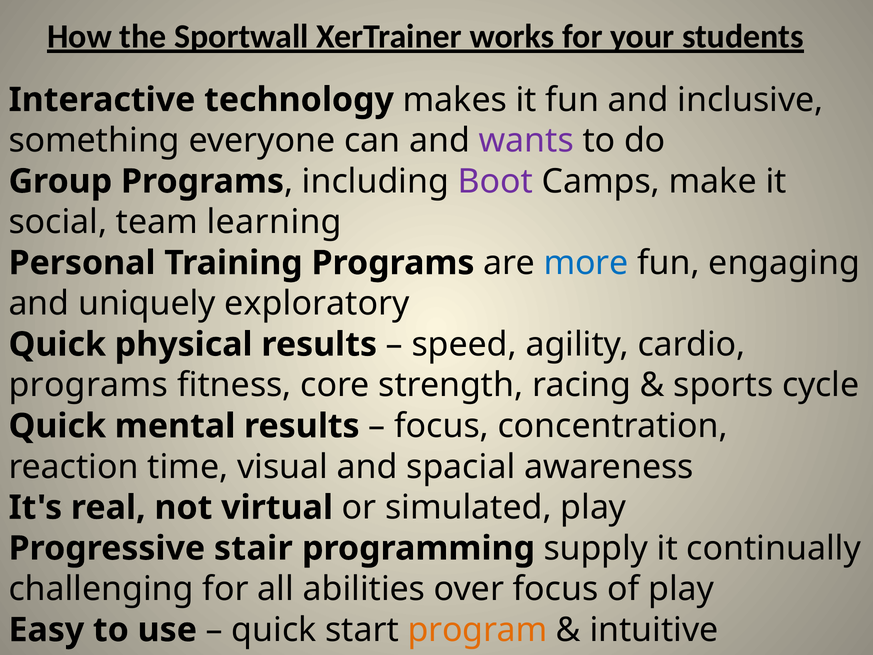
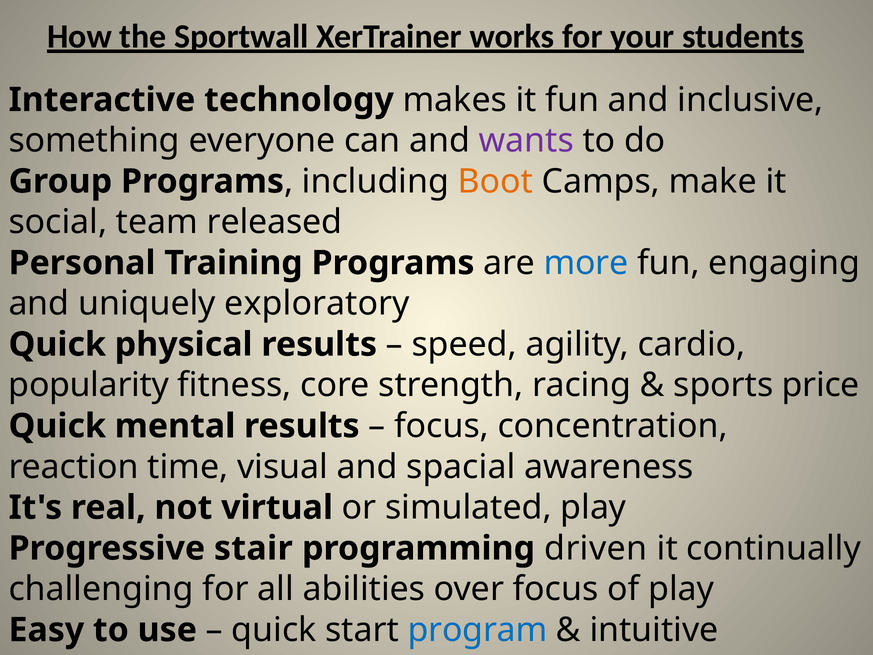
Boot colour: purple -> orange
learning: learning -> released
programs at (88, 385): programs -> popularity
cycle: cycle -> price
supply: supply -> driven
program colour: orange -> blue
